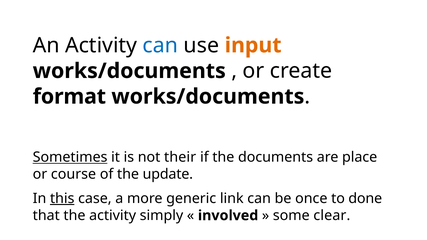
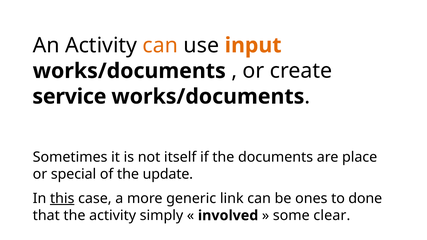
can at (160, 45) colour: blue -> orange
format: format -> service
Sometimes underline: present -> none
their: their -> itself
course: course -> special
once: once -> ones
